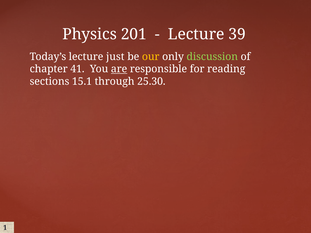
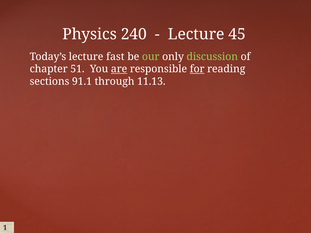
201: 201 -> 240
39: 39 -> 45
just: just -> fast
our colour: yellow -> light green
41: 41 -> 51
for underline: none -> present
15.1: 15.1 -> 91.1
25.30: 25.30 -> 11.13
